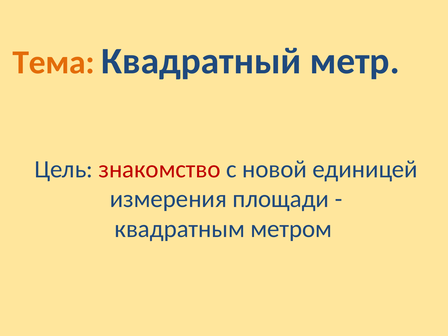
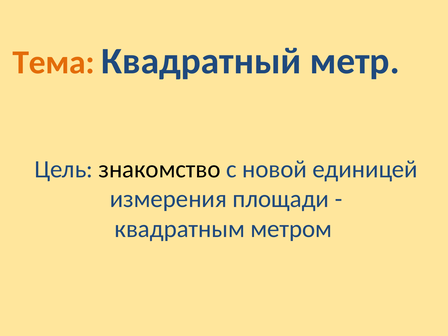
знакомство colour: red -> black
